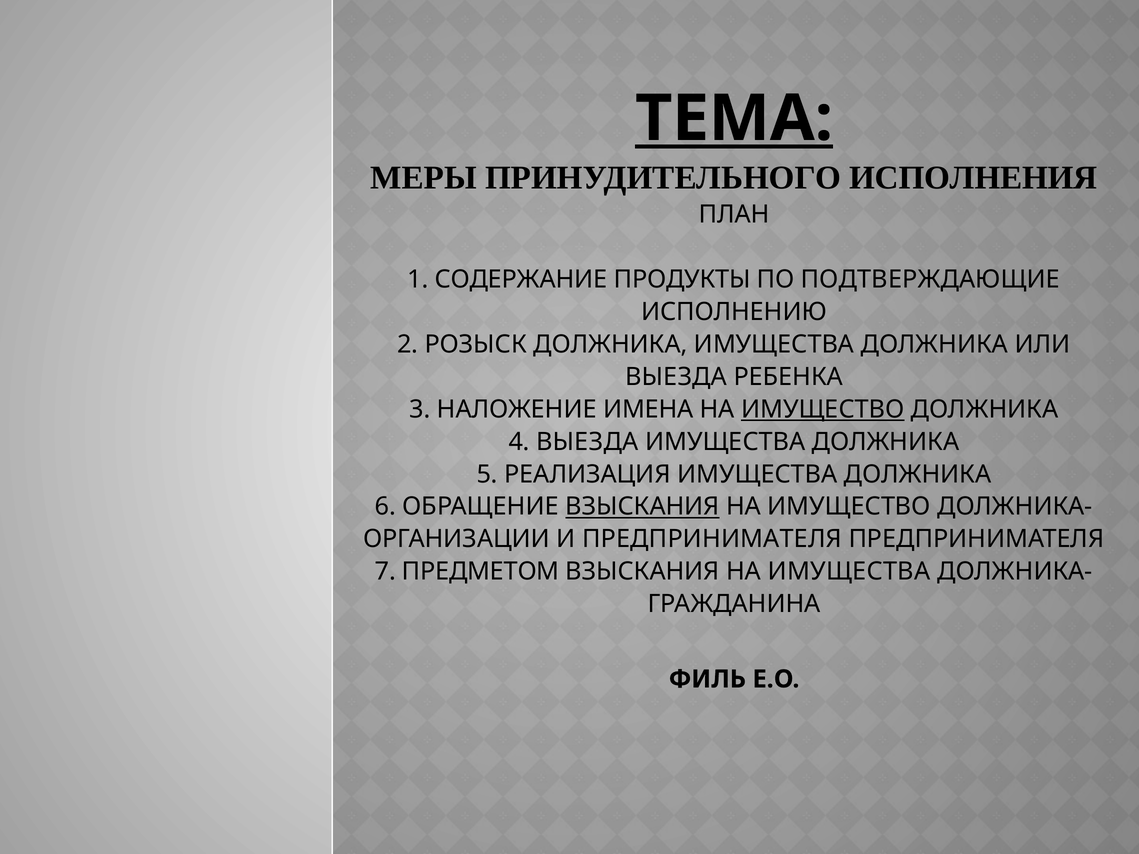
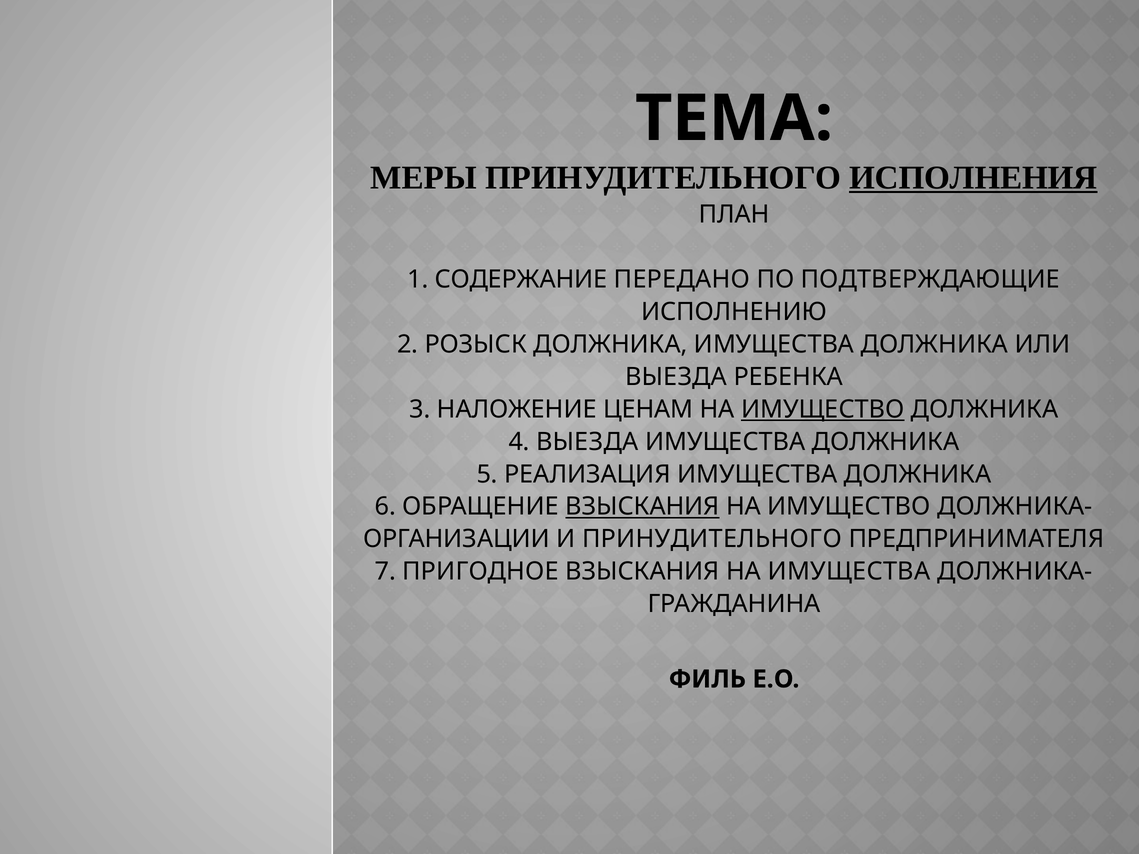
ТЕМА underline: present -> none
ИСПОЛНЕНИЯ underline: none -> present
ПРОДУКТЫ: ПРОДУКТЫ -> ПЕРЕДАНО
ИМЕНА: ИМЕНА -> ЦЕНАМ
И ПРЕДПРИНИМАТЕЛЯ: ПРЕДПРИНИМАТЕЛЯ -> ПРИНУДИТЕЛЬНОГО
ПРЕДМЕТОМ: ПРЕДМЕТОМ -> ПРИГОДНОЕ
